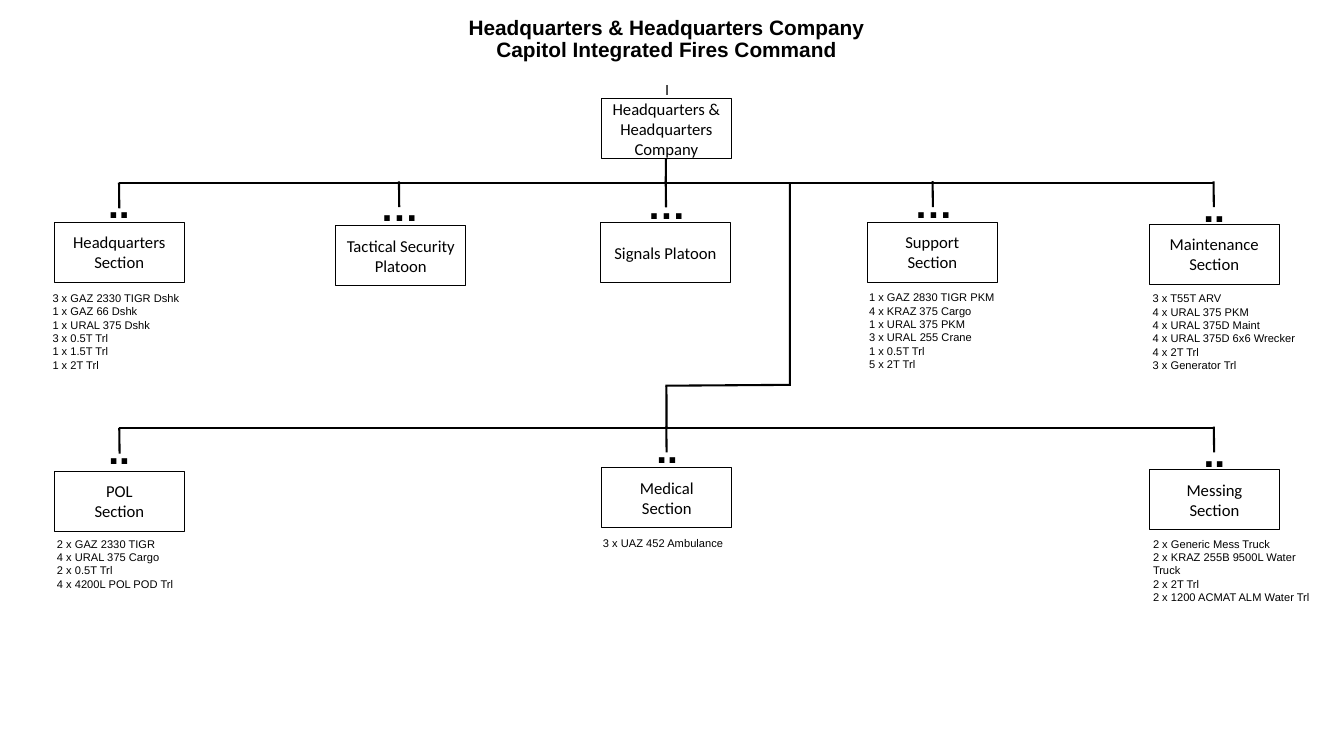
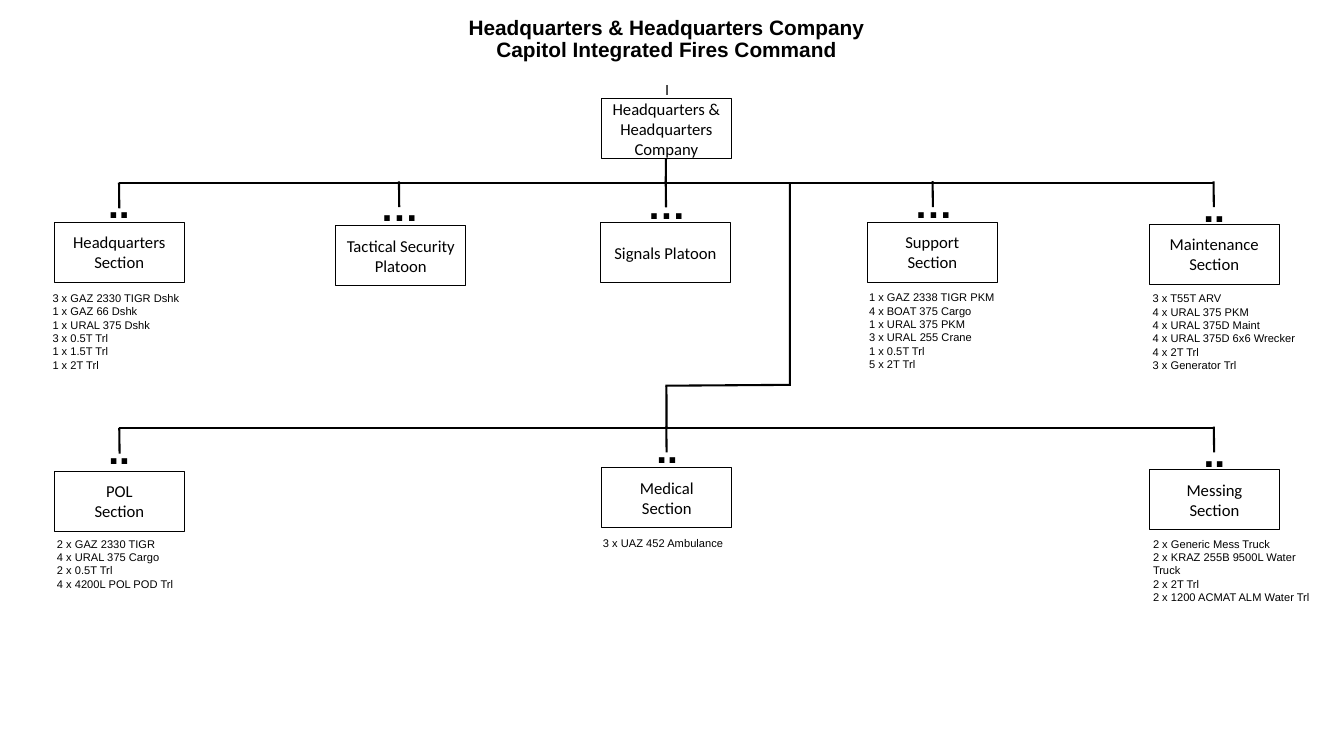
2830: 2830 -> 2338
4 x KRAZ: KRAZ -> BOAT
